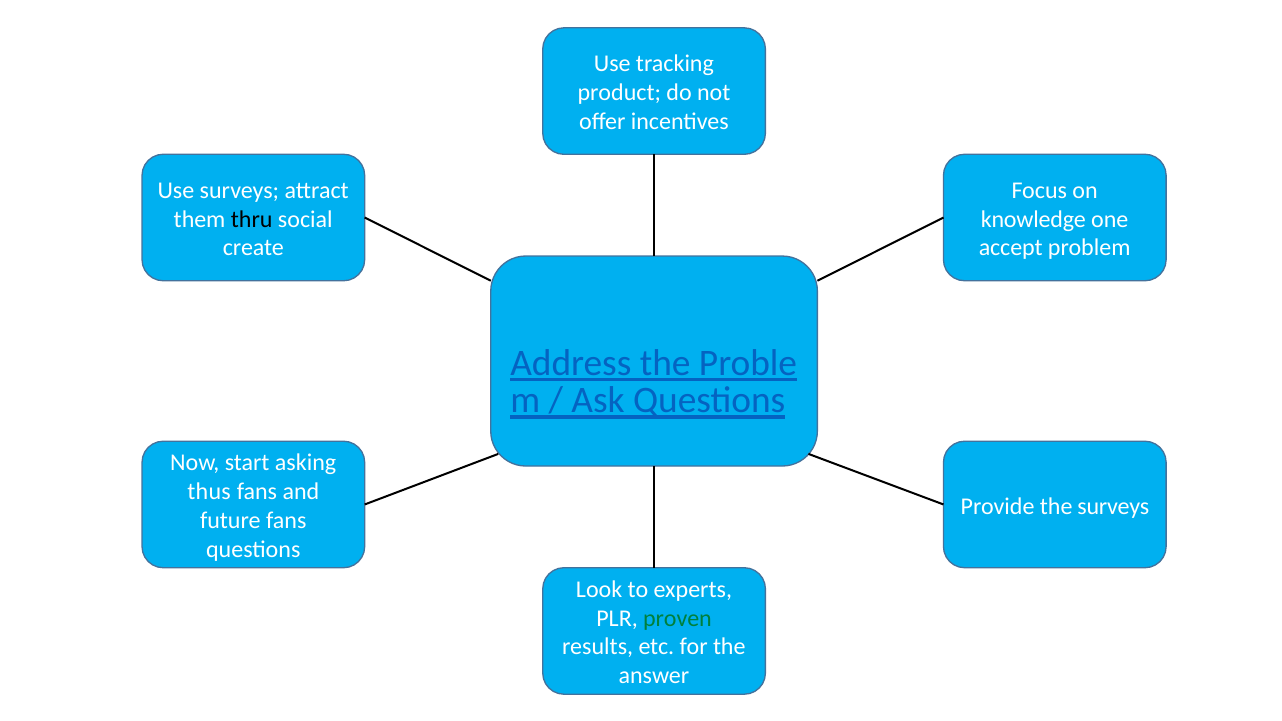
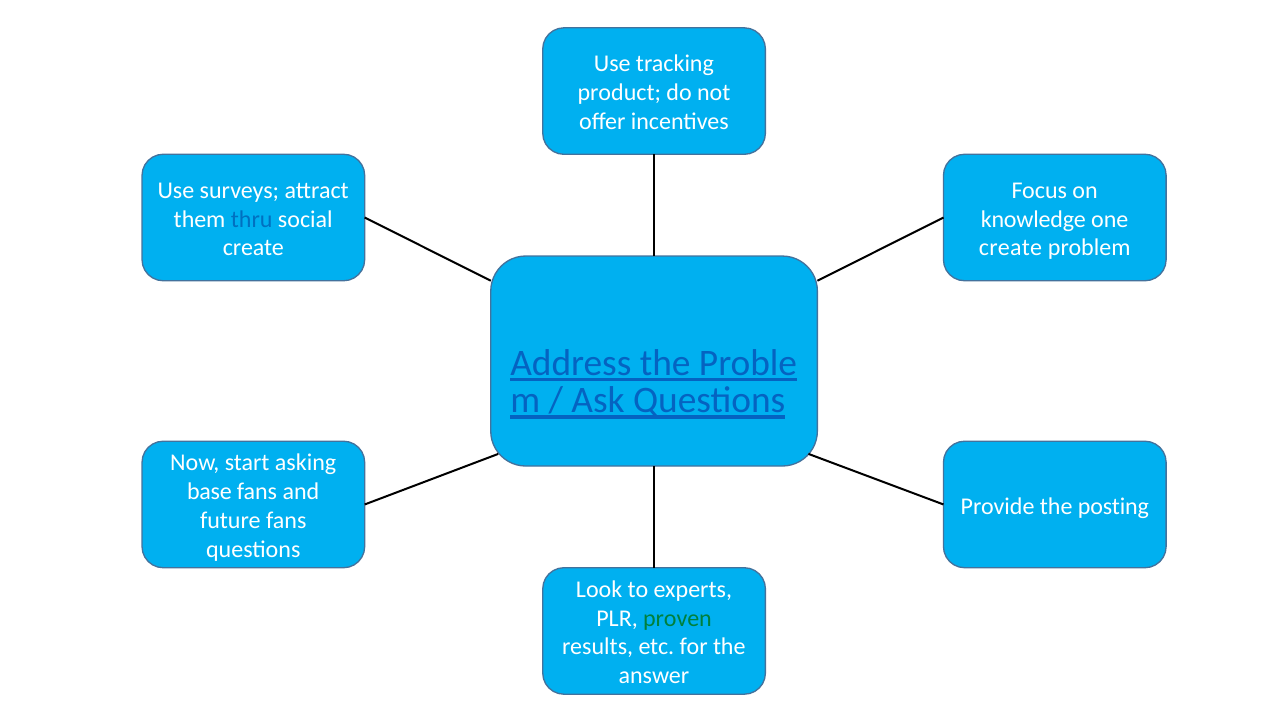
thru colour: black -> blue
accept at (1011, 248): accept -> create
thus: thus -> base
the surveys: surveys -> posting
